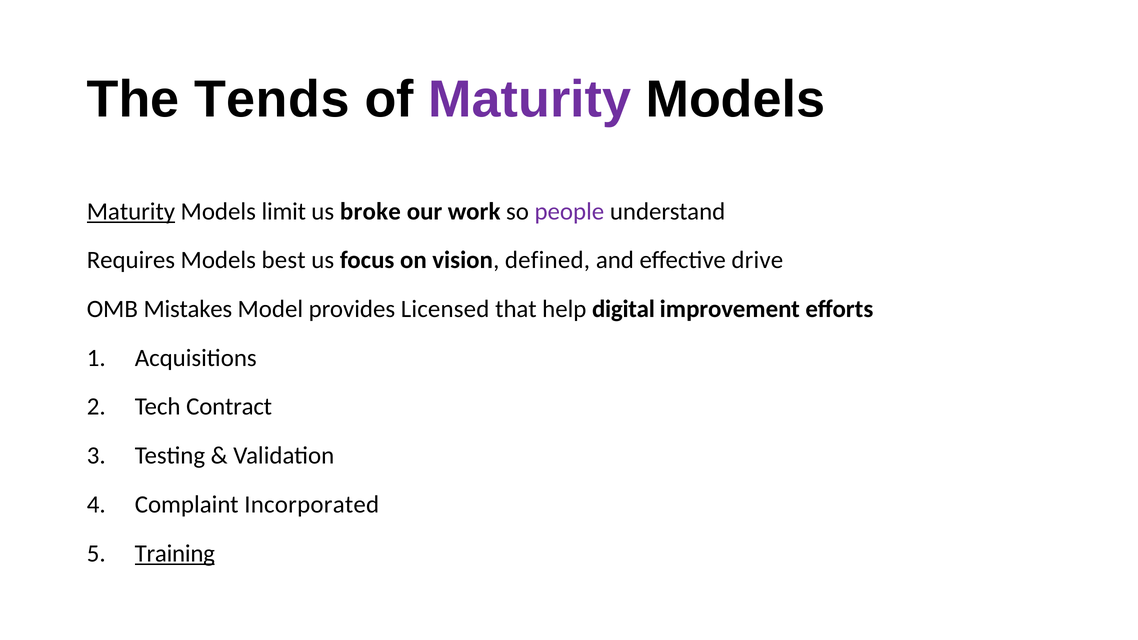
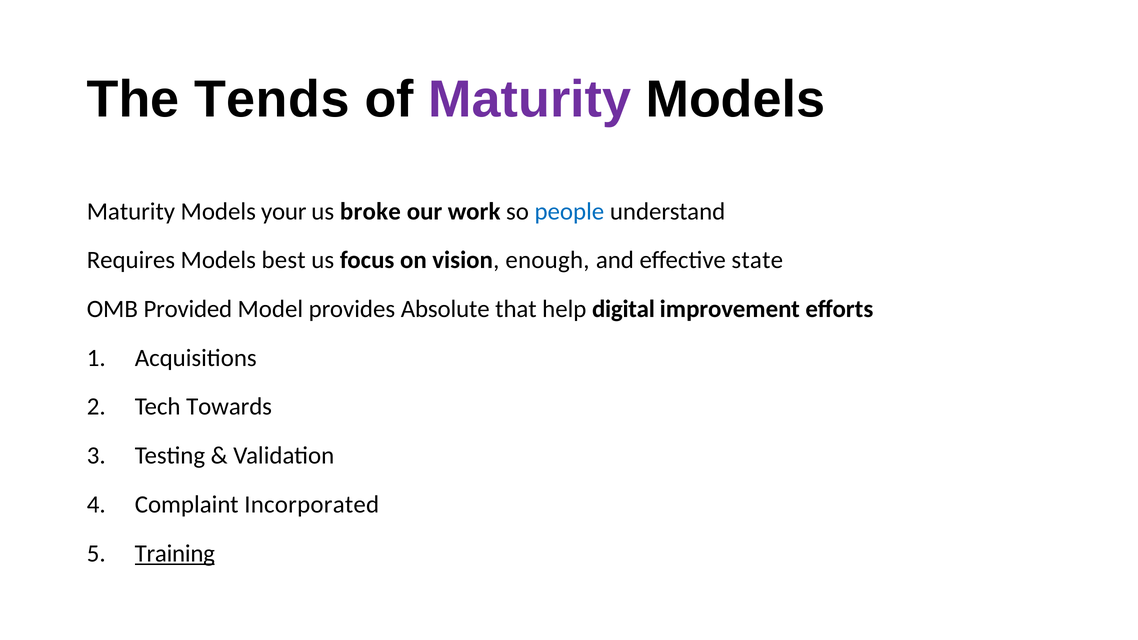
Maturity at (131, 211) underline: present -> none
limit: limit -> your
people colour: purple -> blue
defined: defined -> enough
drive: drive -> state
Mistakes: Mistakes -> Provided
Licensed: Licensed -> Absolute
Contract: Contract -> Towards
